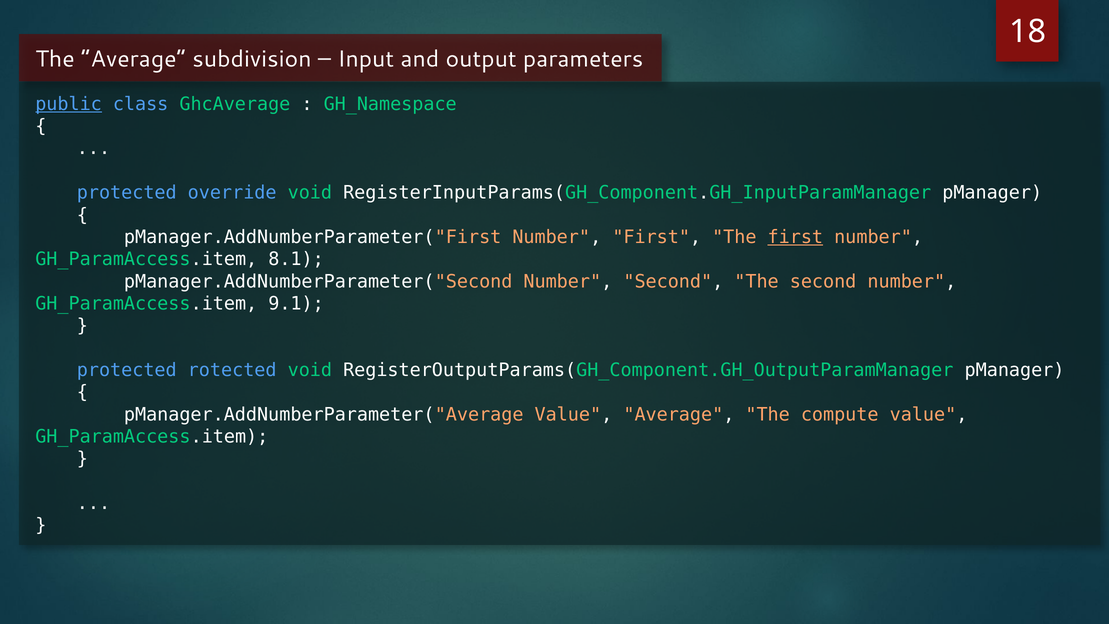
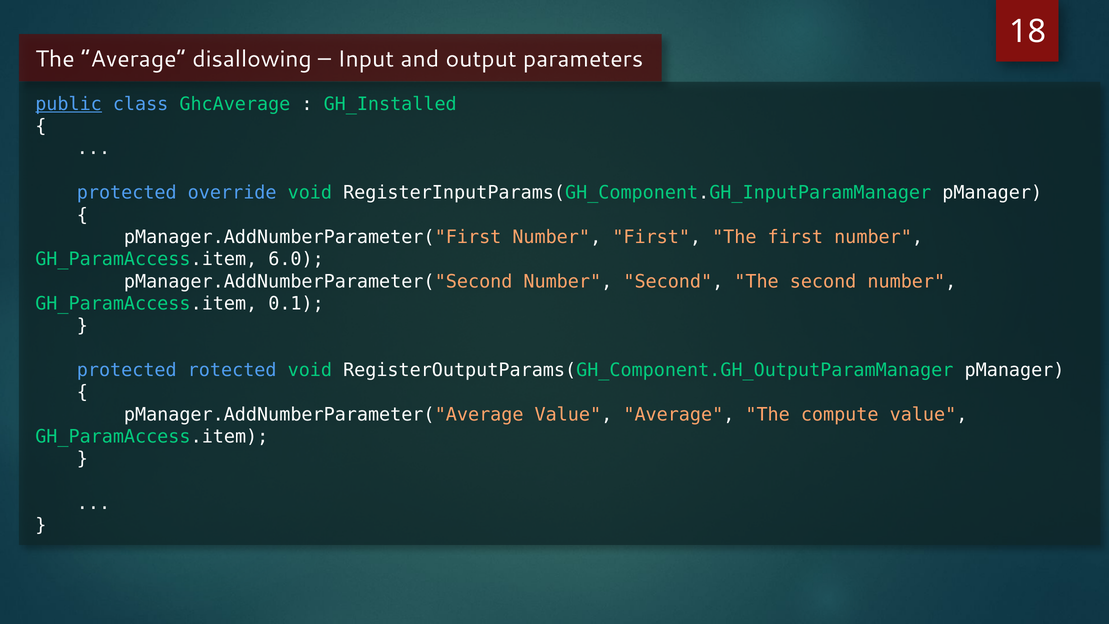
subdivision: subdivision -> disallowing
GH_Namespace: GH_Namespace -> GH_Installed
first at (795, 237) underline: present -> none
8.1: 8.1 -> 6.0
9.1: 9.1 -> 0.1
